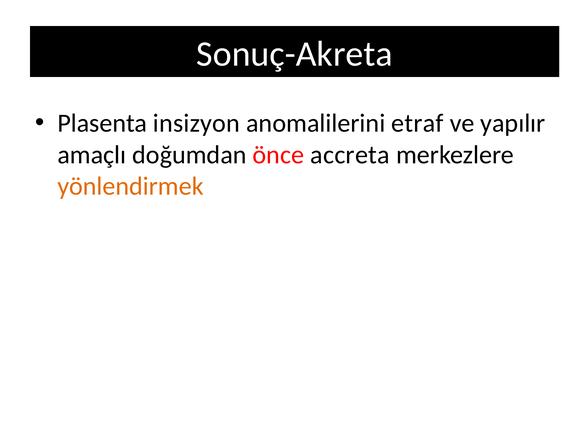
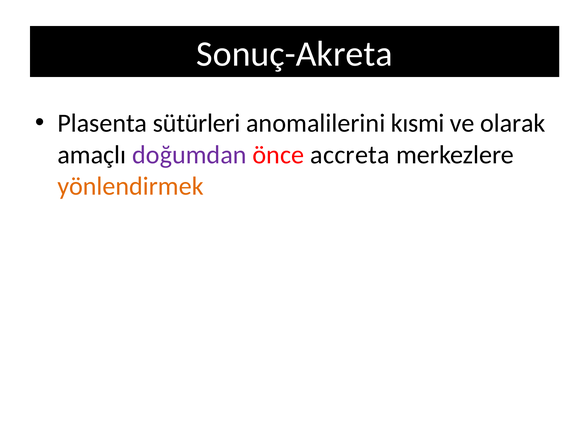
insizyon: insizyon -> sütürleri
etraf: etraf -> kısmi
yapılır: yapılır -> olarak
doğumdan colour: black -> purple
